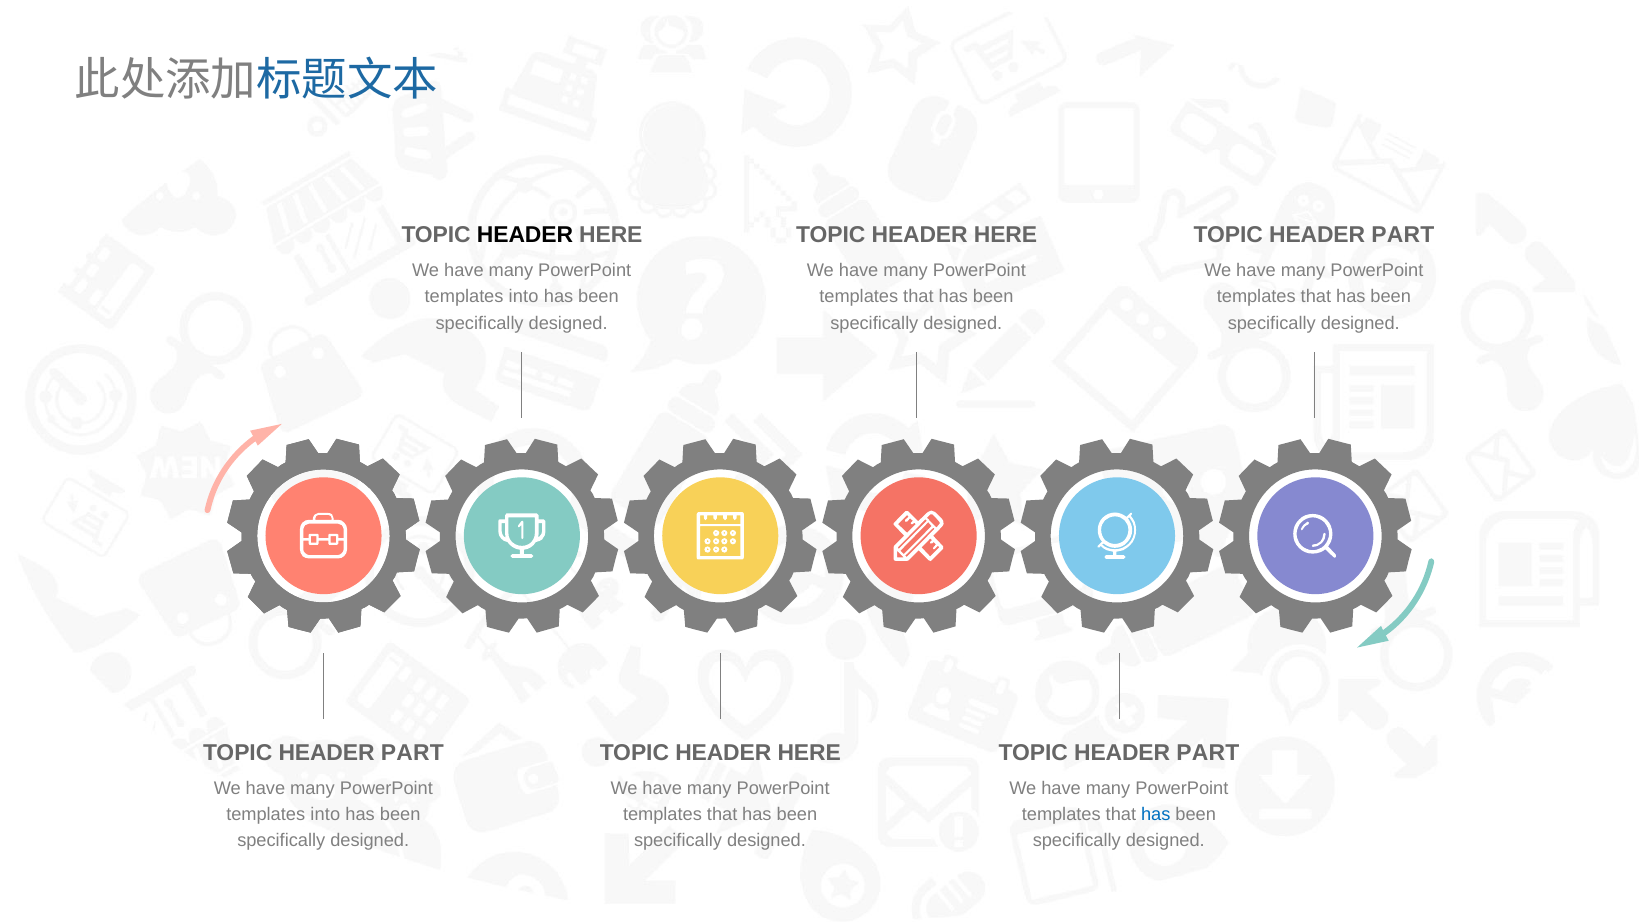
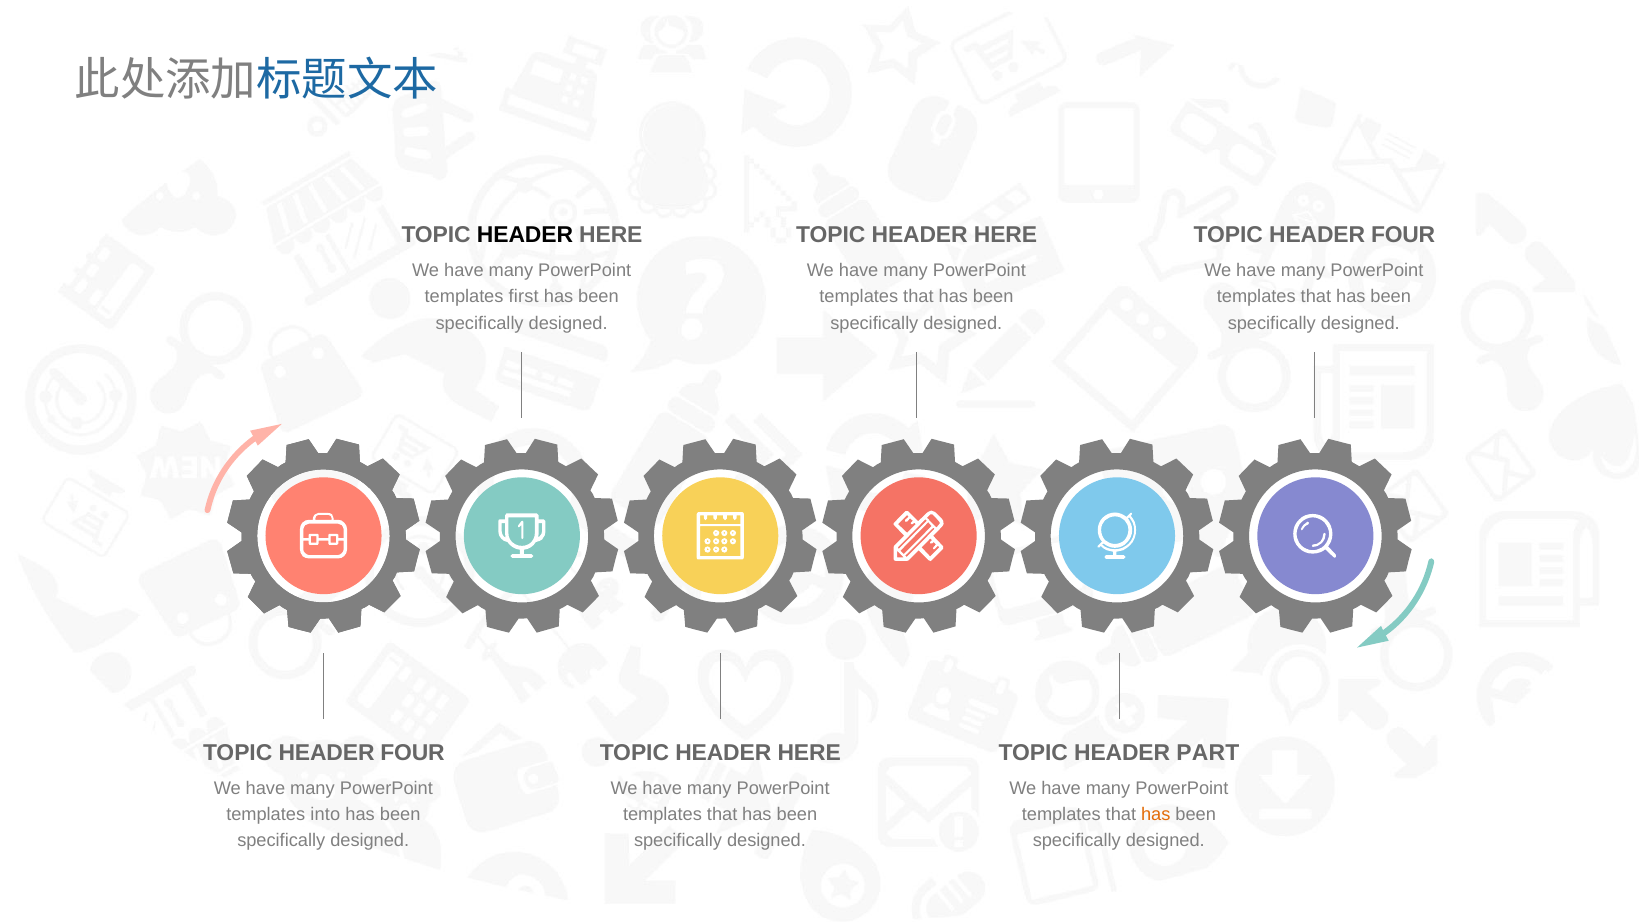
PART at (1403, 235): PART -> FOUR
into at (524, 297): into -> first
PART at (412, 753): PART -> FOUR
has at (1156, 814) colour: blue -> orange
